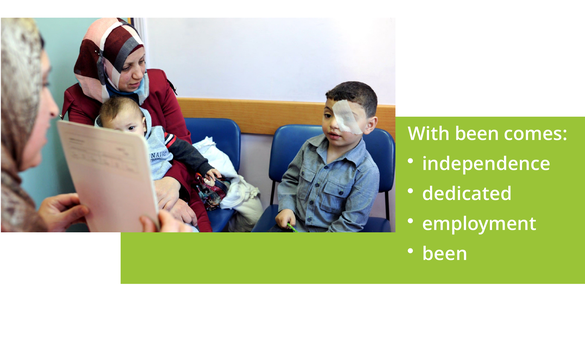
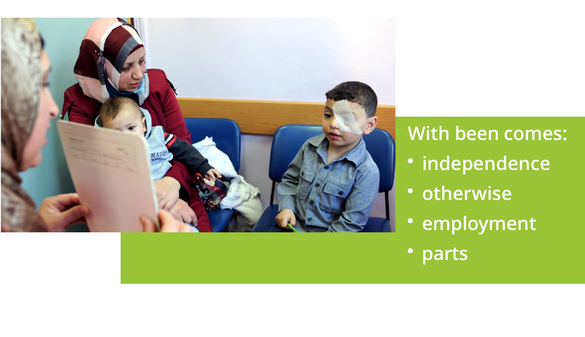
dedicated: dedicated -> otherwise
been at (445, 254): been -> parts
